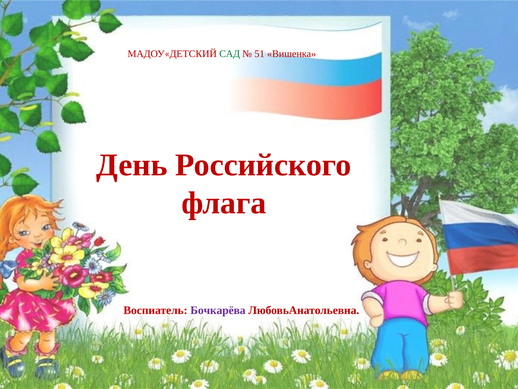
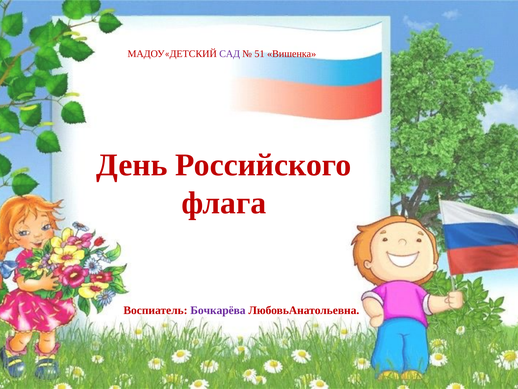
САД colour: green -> purple
